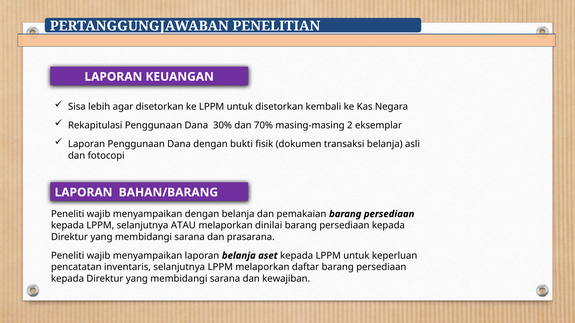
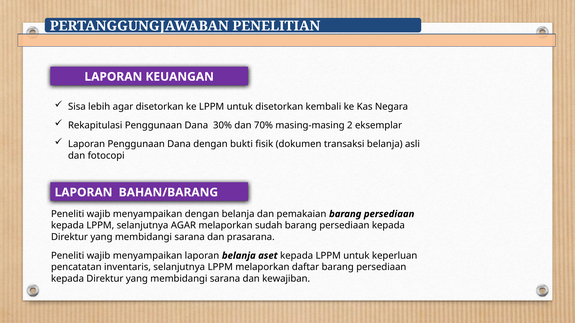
selanjutnya ATAU: ATAU -> AGAR
dinilai: dinilai -> sudah
